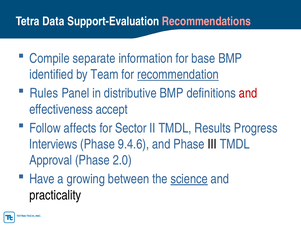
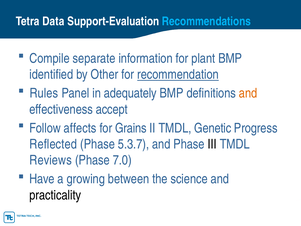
Recommendations colour: pink -> light blue
base: base -> plant
Team: Team -> Other
distributive: distributive -> adequately
and at (248, 93) colour: red -> orange
Sector: Sector -> Grains
Results: Results -> Genetic
Interviews: Interviews -> Reflected
9.4.6: 9.4.6 -> 5.3.7
Approval: Approval -> Reviews
2.0: 2.0 -> 7.0
science underline: present -> none
